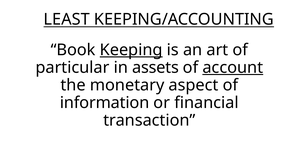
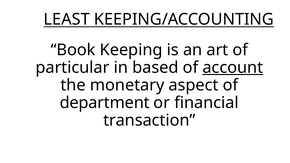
Keeping underline: present -> none
assets: assets -> based
information: information -> department
